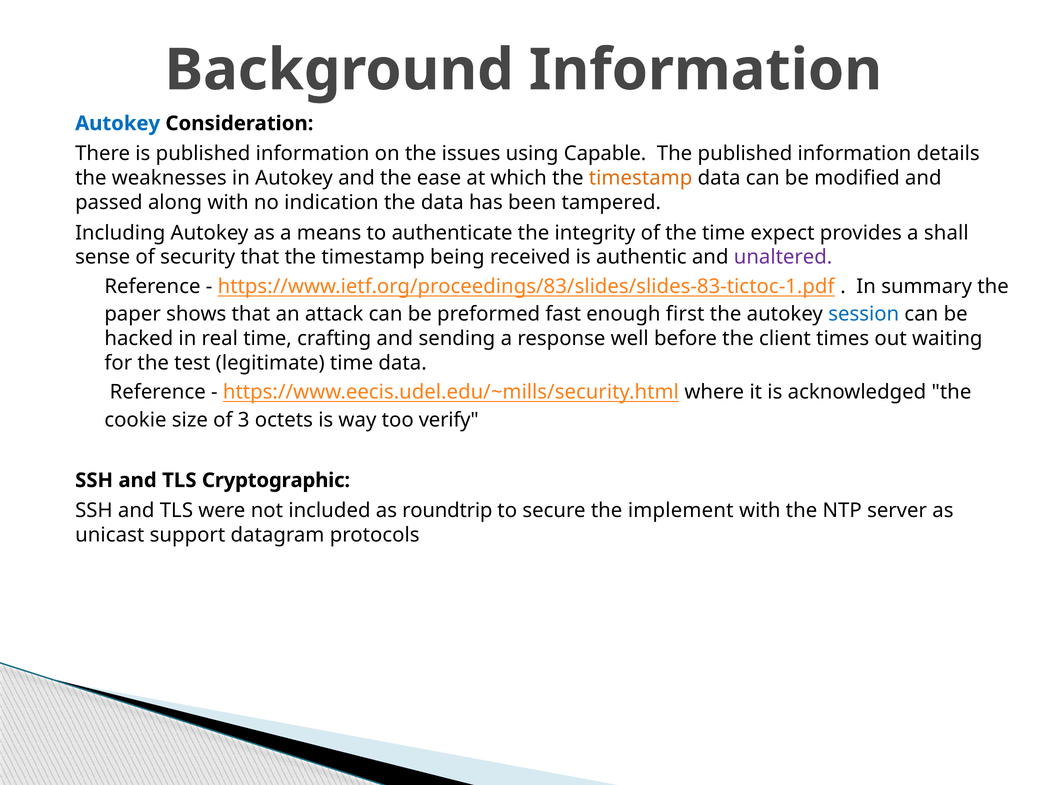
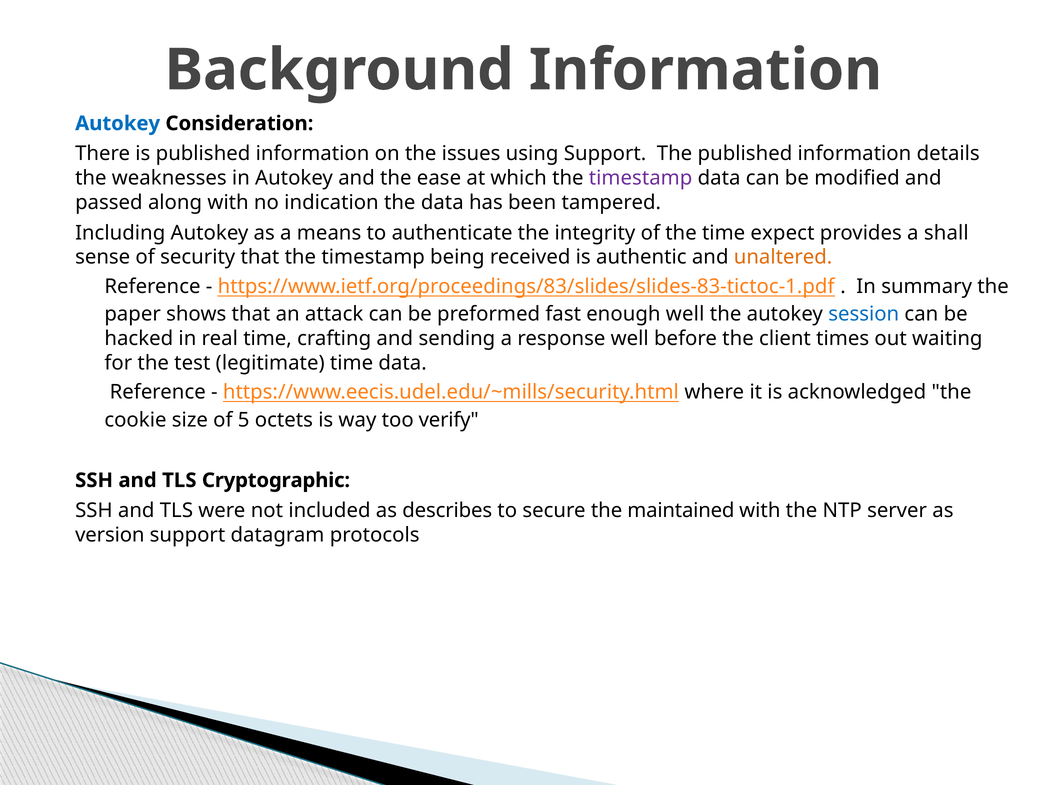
using Capable: Capable -> Support
timestamp at (641, 178) colour: orange -> purple
unaltered colour: purple -> orange
enough first: first -> well
3: 3 -> 5
roundtrip: roundtrip -> describes
implement: implement -> maintained
unicast: unicast -> version
